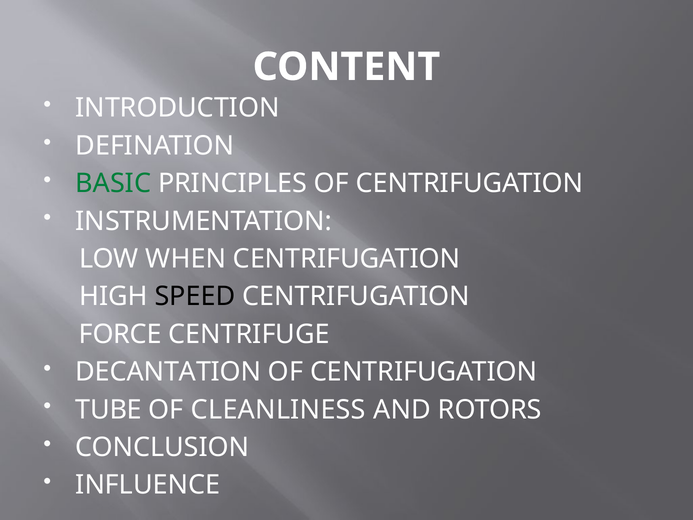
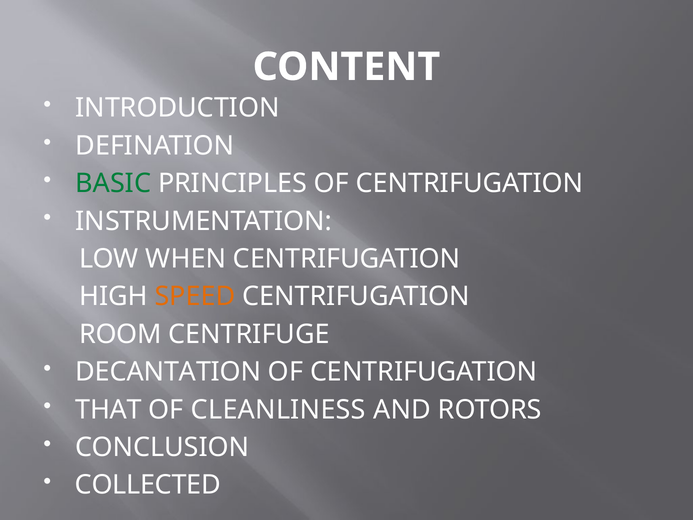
SPEED colour: black -> orange
FORCE: FORCE -> ROOM
TUBE: TUBE -> THAT
INFLUENCE: INFLUENCE -> COLLECTED
